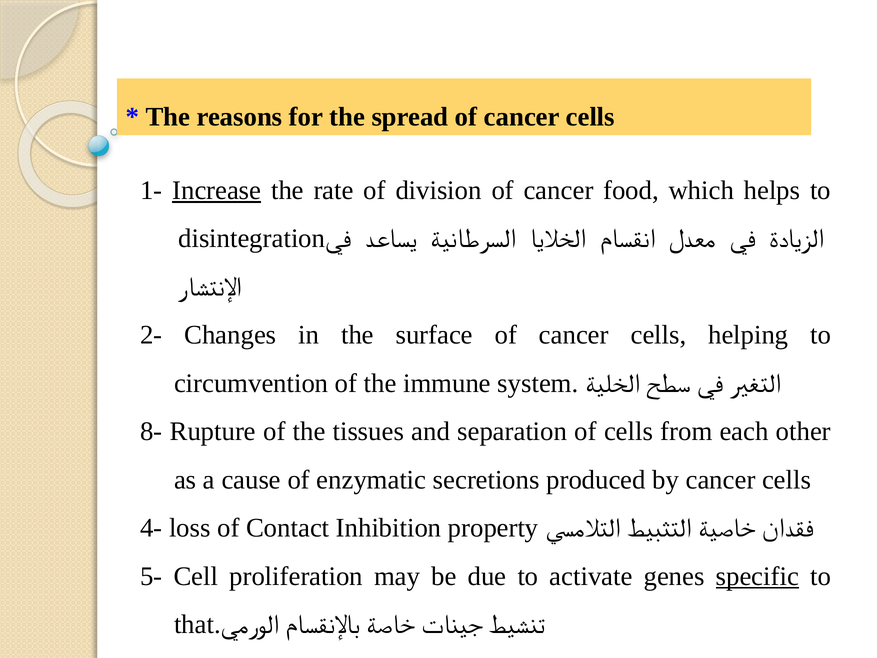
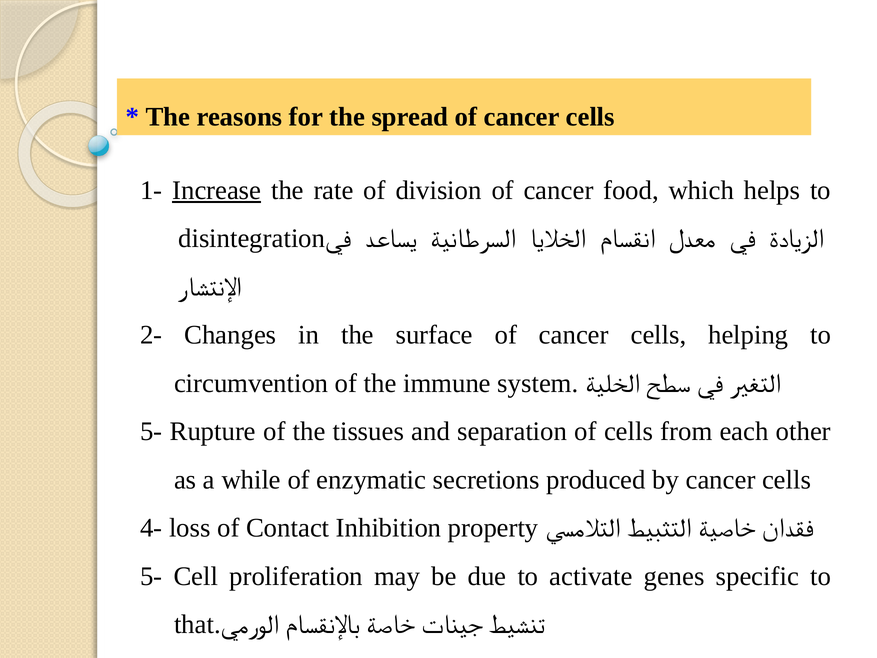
8- at (151, 431): 8- -> 5-
cause: cause -> while
specific underline: present -> none
